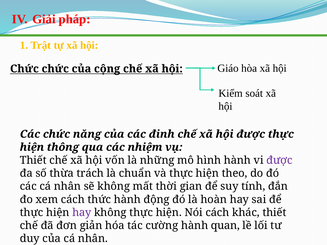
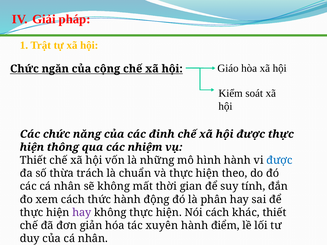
Chức chức: chức -> ngăn
được at (279, 160) colour: purple -> blue
hoàn: hoàn -> phân
cường: cường -> xuyên
quan: quan -> điểm
